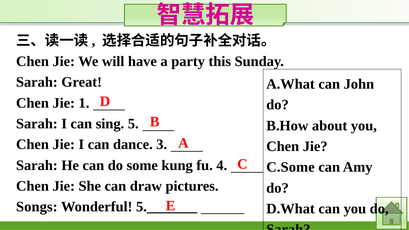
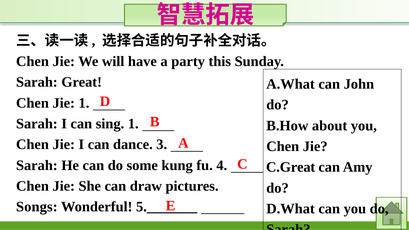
sing 5: 5 -> 1
C.Some: C.Some -> C.Great
